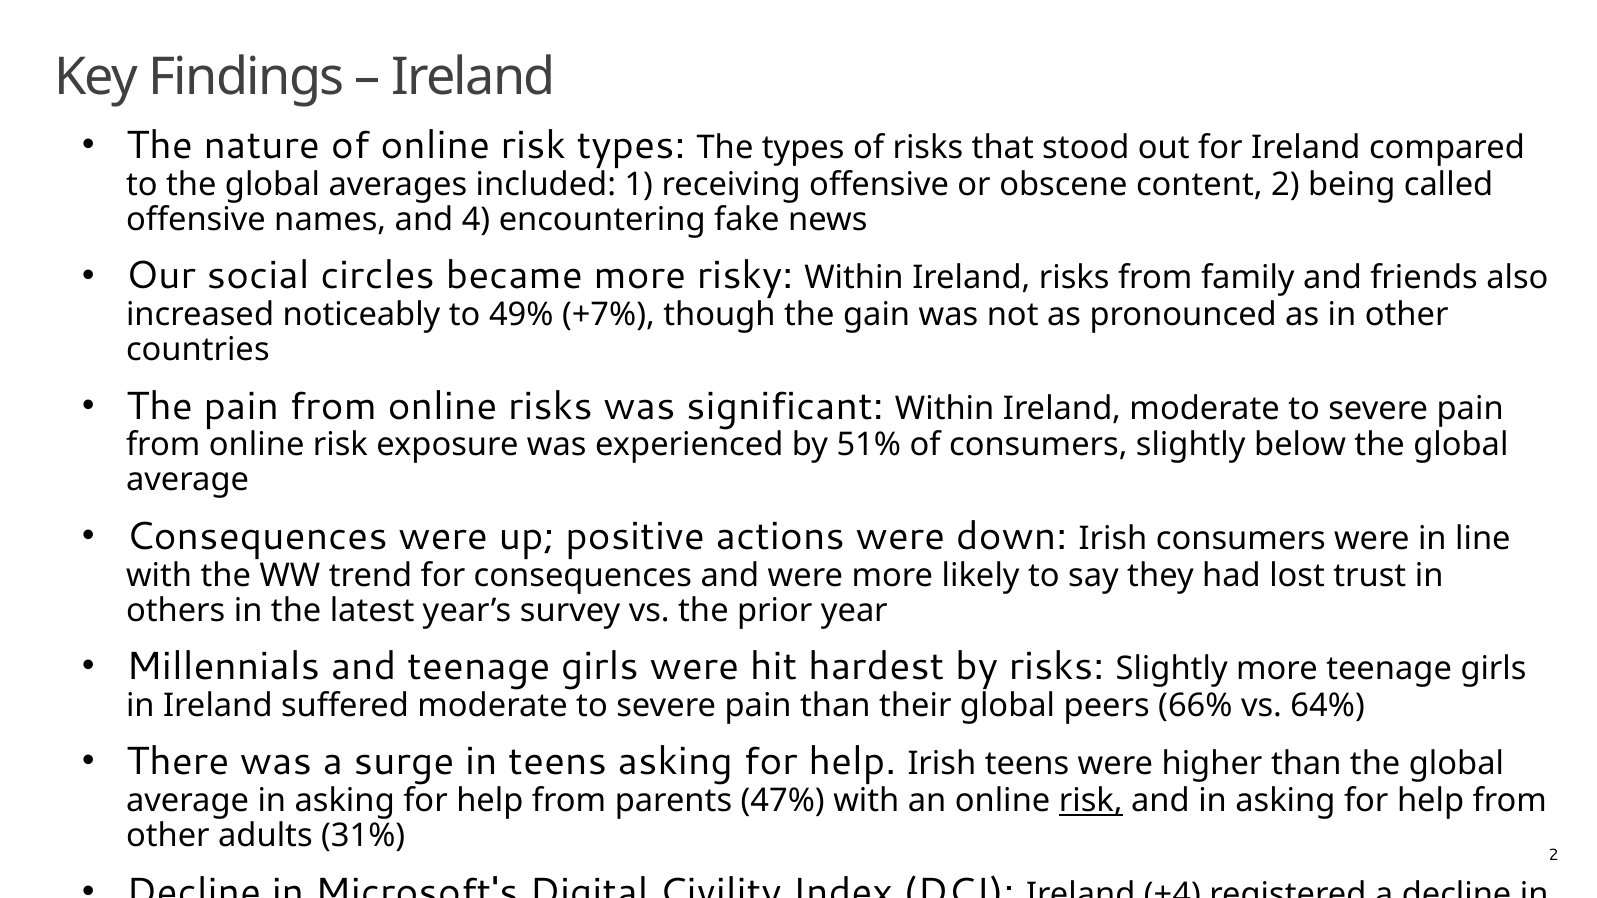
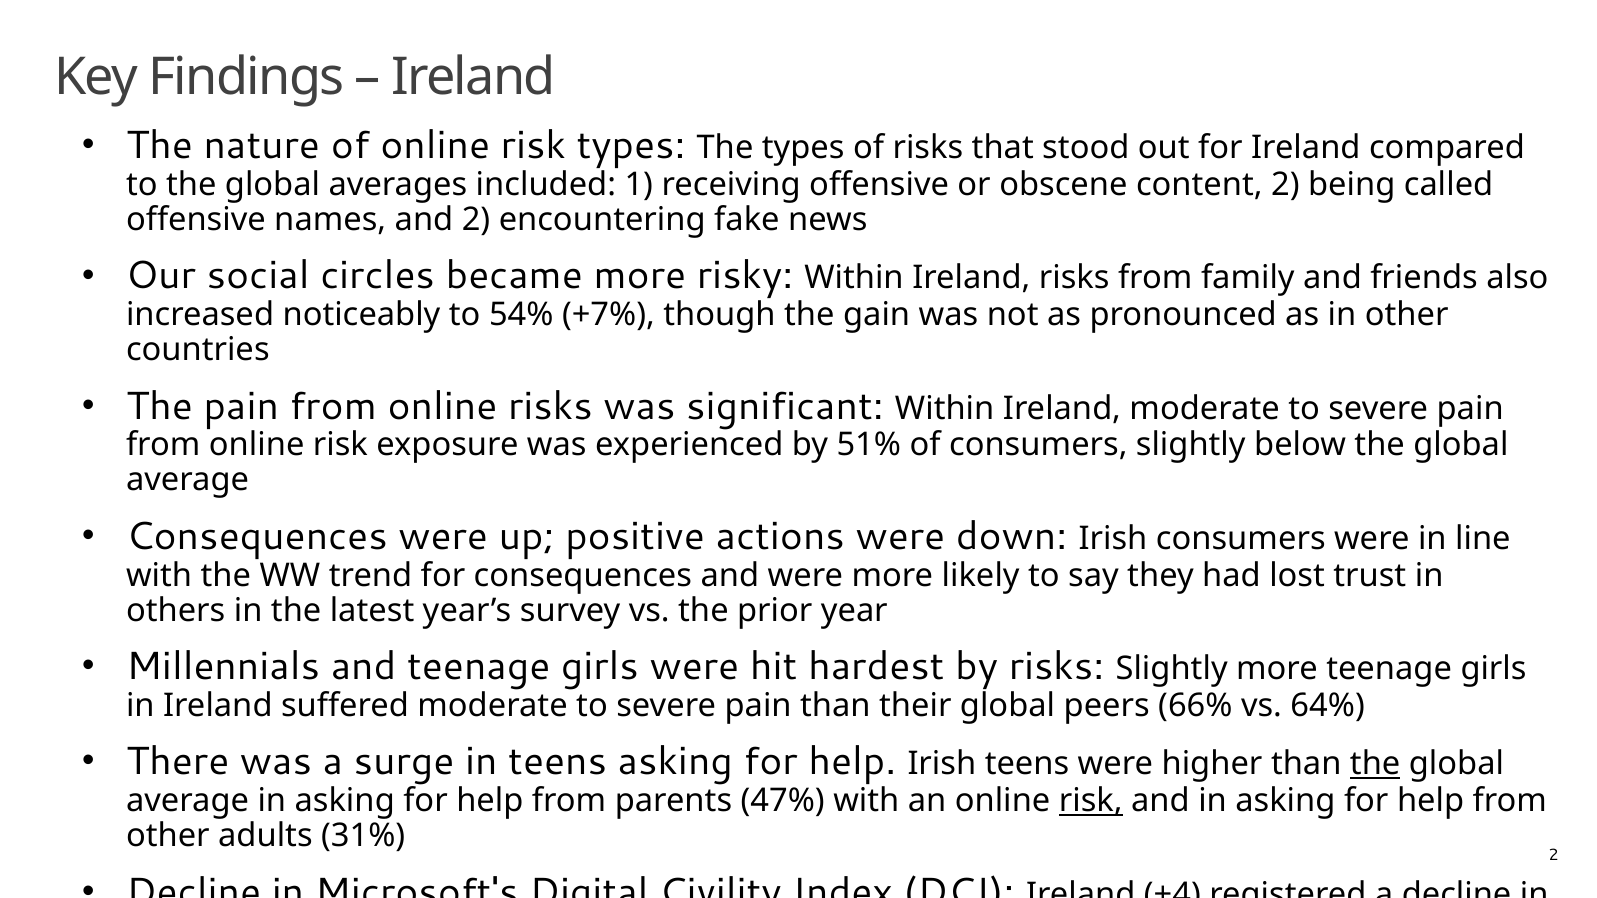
and 4: 4 -> 2
49%: 49% -> 54%
the at (1375, 764) underline: none -> present
